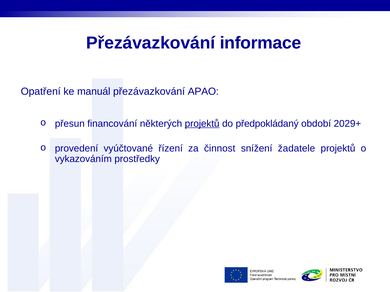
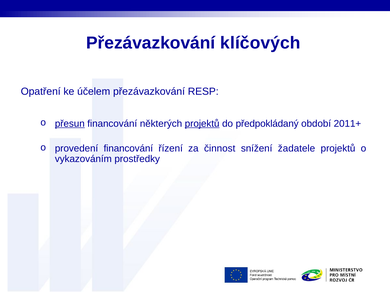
informace: informace -> klíčových
manuál: manuál -> účelem
APAO: APAO -> RESP
přesun underline: none -> present
2029+: 2029+ -> 2011+
provedení vyúčtované: vyúčtované -> financování
